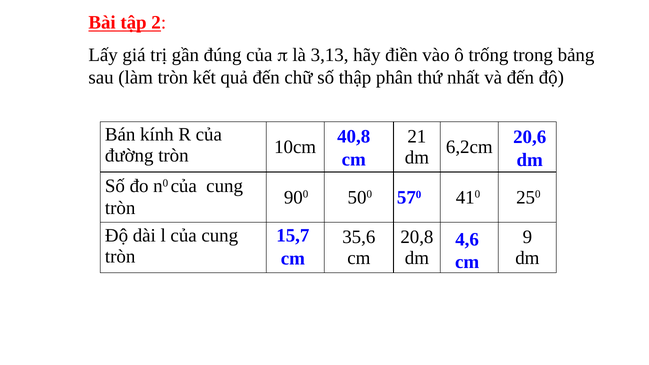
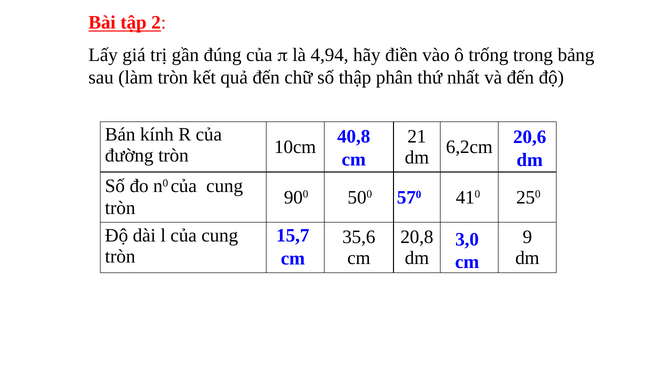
3,13: 3,13 -> 4,94
4,6: 4,6 -> 3,0
